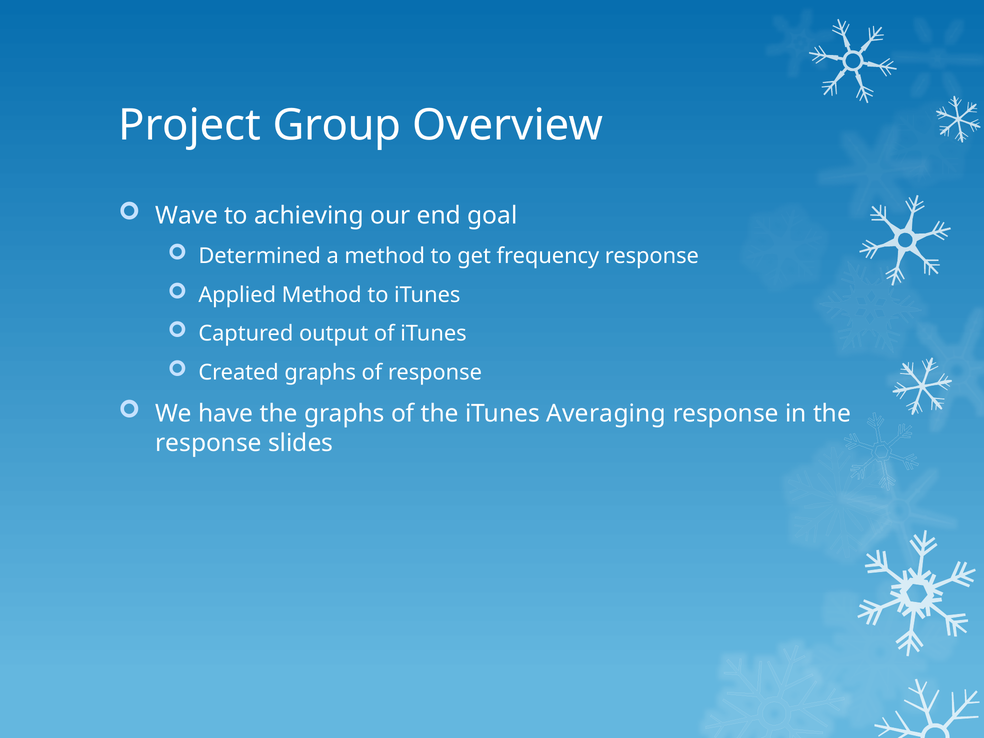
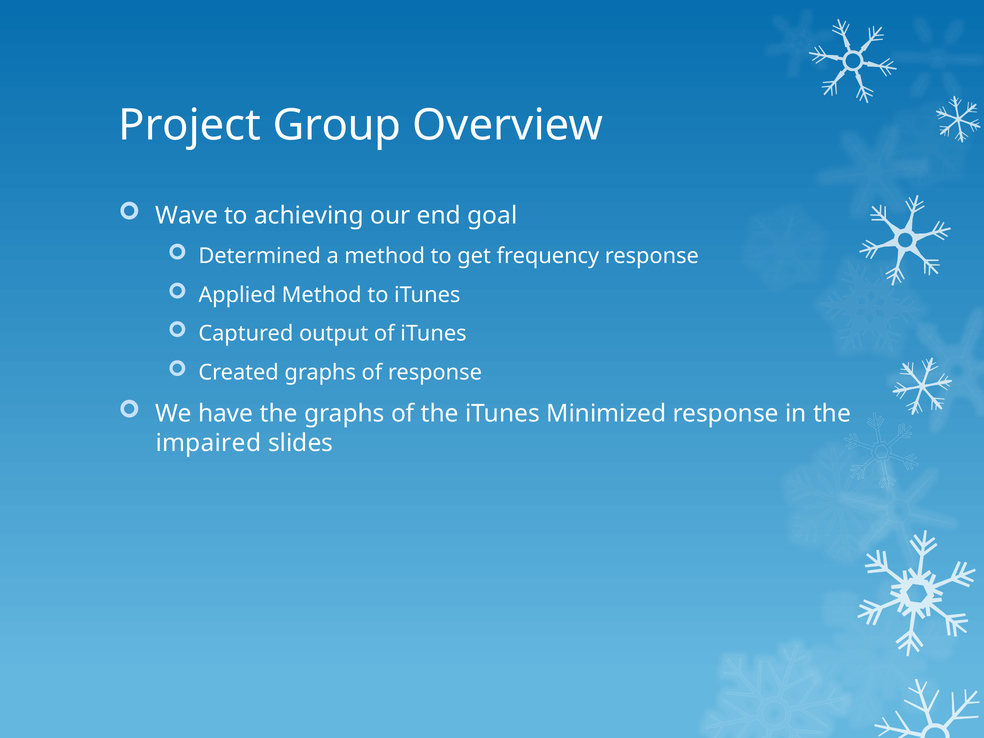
Averaging: Averaging -> Minimized
response at (209, 443): response -> impaired
